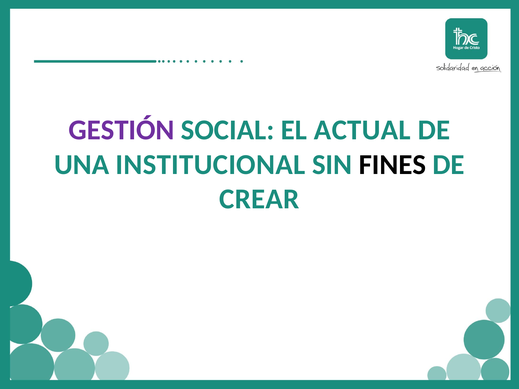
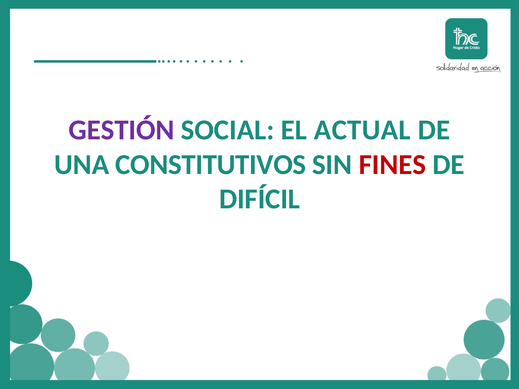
INSTITUCIONAL: INSTITUCIONAL -> CONSTITUTIVOS
FINES colour: black -> red
CREAR: CREAR -> DIFÍCIL
